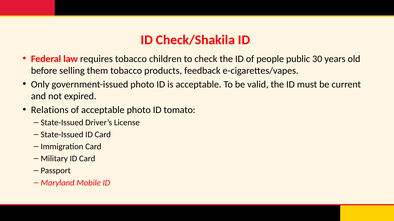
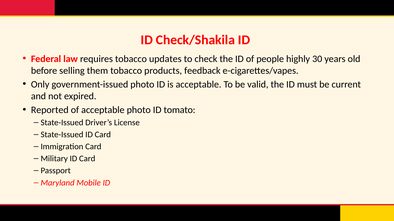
children: children -> updates
public: public -> highly
Relations: Relations -> Reported
